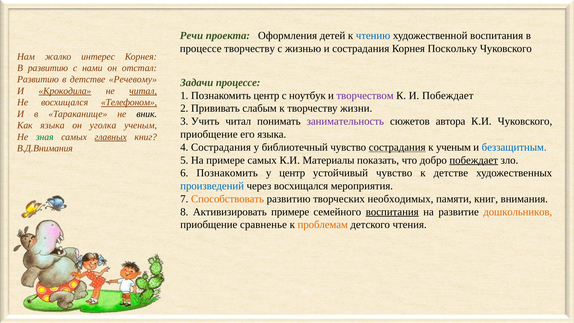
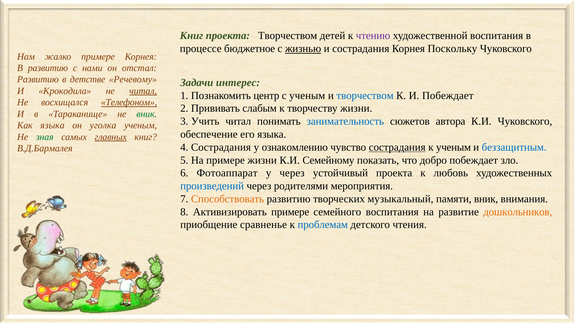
Речи at (191, 36): Речи -> Книг
проекта Оформления: Оформления -> Творчеством
чтению colour: blue -> purple
процессе творчеству: творчеству -> бюджетное
жизнью underline: none -> present
жалко интерес: интерес -> примере
Задачи процессе: процессе -> интерес
Крокодила underline: present -> none
с ноутбук: ноутбук -> ученым
творчеством at (365, 95) colour: purple -> blue
вник at (147, 114) colour: black -> green
занимательность colour: purple -> blue
приобщение at (209, 134): приобщение -> обеспечение
библиотечный: библиотечный -> ознакомлению
В.Д.Внимания: В.Д.Внимания -> В.Д.Бармалея
примере самых: самых -> жизни
Материалы: Материалы -> Семейному
побеждает at (474, 160) underline: present -> none
6 Познакомить: Познакомить -> Фотоаппарат
у центр: центр -> через
устойчивый чувство: чувство -> проекта
к детстве: детстве -> любовь
через восхищался: восхищался -> родителями
необходимых: необходимых -> музыкальный
памяти книг: книг -> вник
воспитания at (392, 212) underline: present -> none
проблемам colour: orange -> blue
